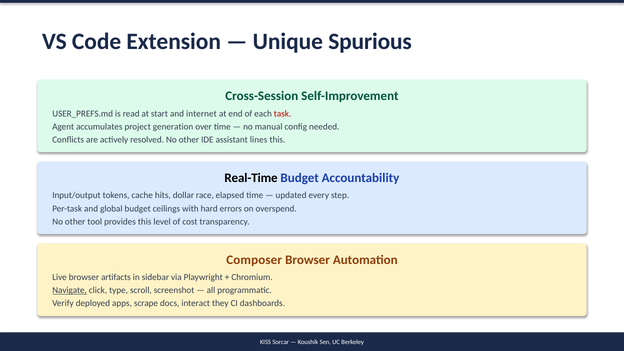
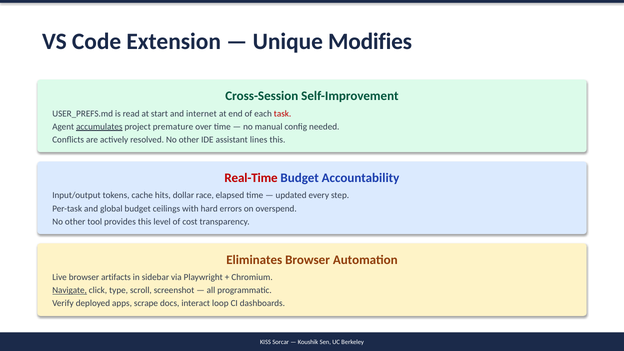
Spurious: Spurious -> Modifies
accumulates underline: none -> present
generation: generation -> premature
Real-Time colour: black -> red
Composer: Composer -> Eliminates
they: they -> loop
